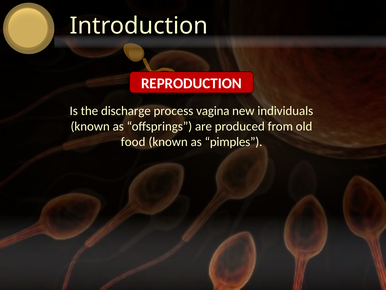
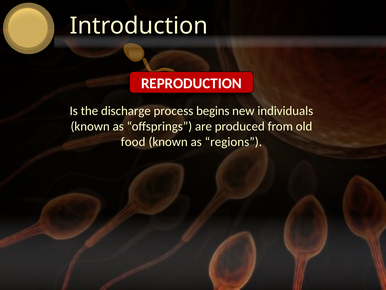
vagina: vagina -> begins
pimples: pimples -> regions
